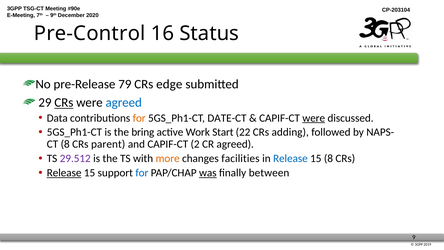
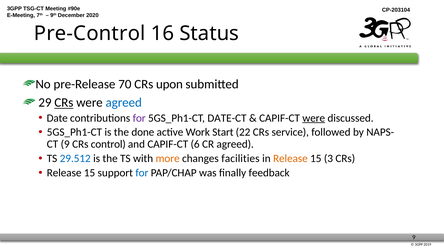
79: 79 -> 70
edge: edge -> upon
Data: Data -> Date
for at (139, 118) colour: orange -> purple
bring: bring -> done
adding: adding -> service
8 at (65, 144): 8 -> 9
parent: parent -> control
2: 2 -> 6
29.512 colour: purple -> blue
Release at (290, 158) colour: blue -> orange
15 8: 8 -> 3
Release at (64, 173) underline: present -> none
was underline: present -> none
between: between -> feedback
